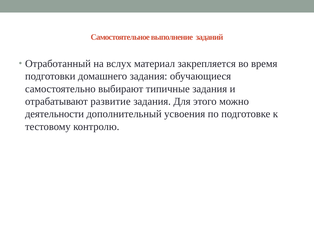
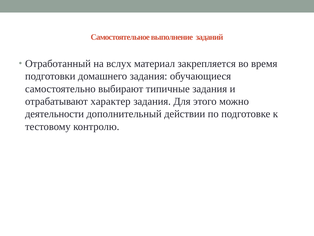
развитие: развитие -> характер
усвоения: усвоения -> действии
